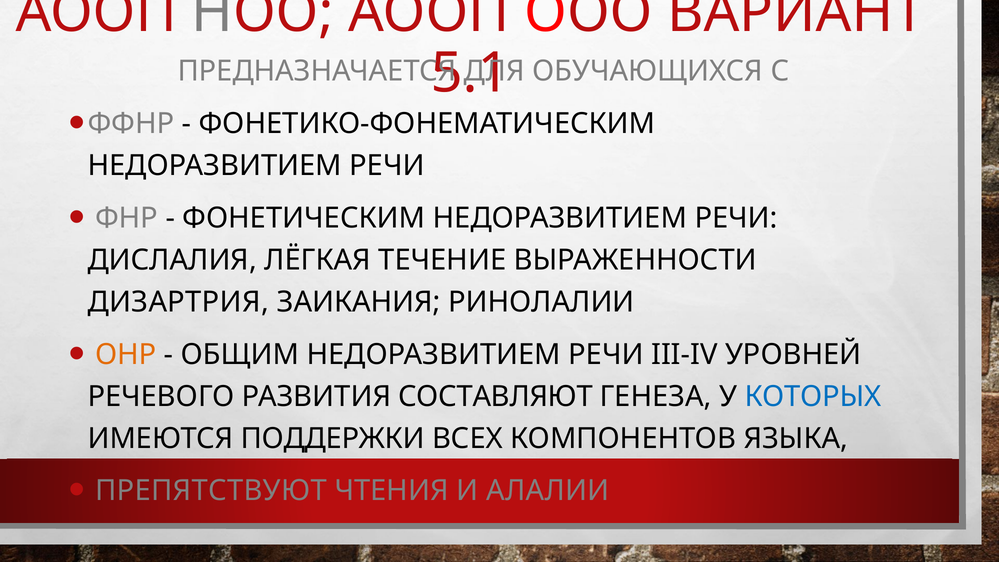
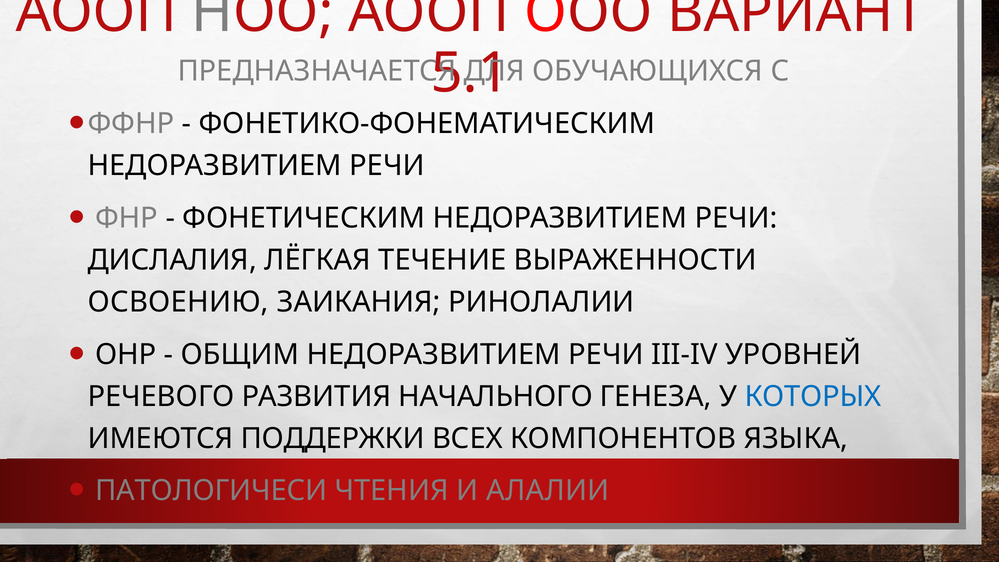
ДИЗАРТРИЯ: ДИЗАРТРИЯ -> ОСВОЕНИЮ
ОНР colour: orange -> black
СОСТАВЛЯЮТ: СОСТАВЛЯЮТ -> НАЧАЛЬНОГО
ПРЕПЯТСТВУЮТ: ПРЕПЯТСТВУЮТ -> ПАТОЛОГИЧЕСИ
